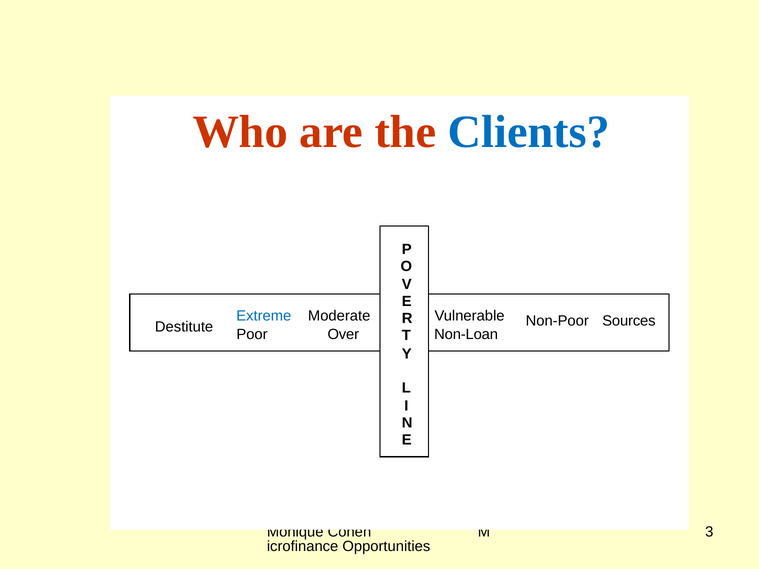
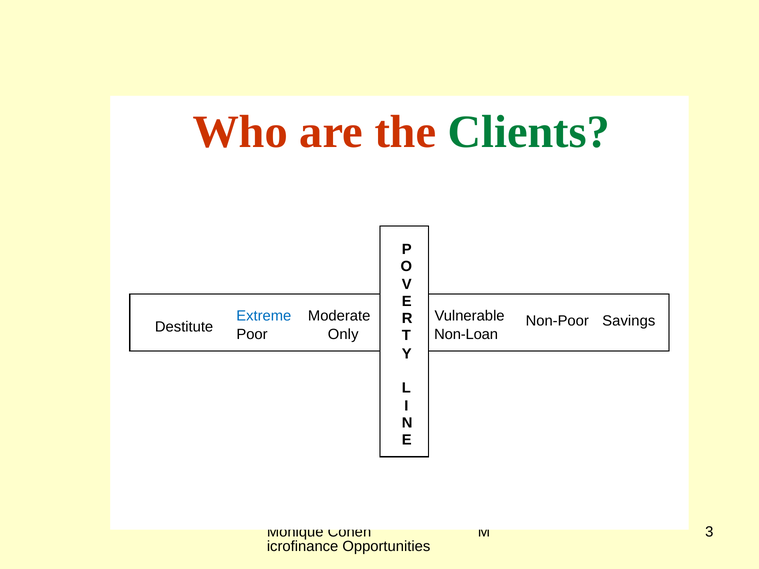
Clients colour: blue -> green
Sources: Sources -> Savings
Over: Over -> Only
